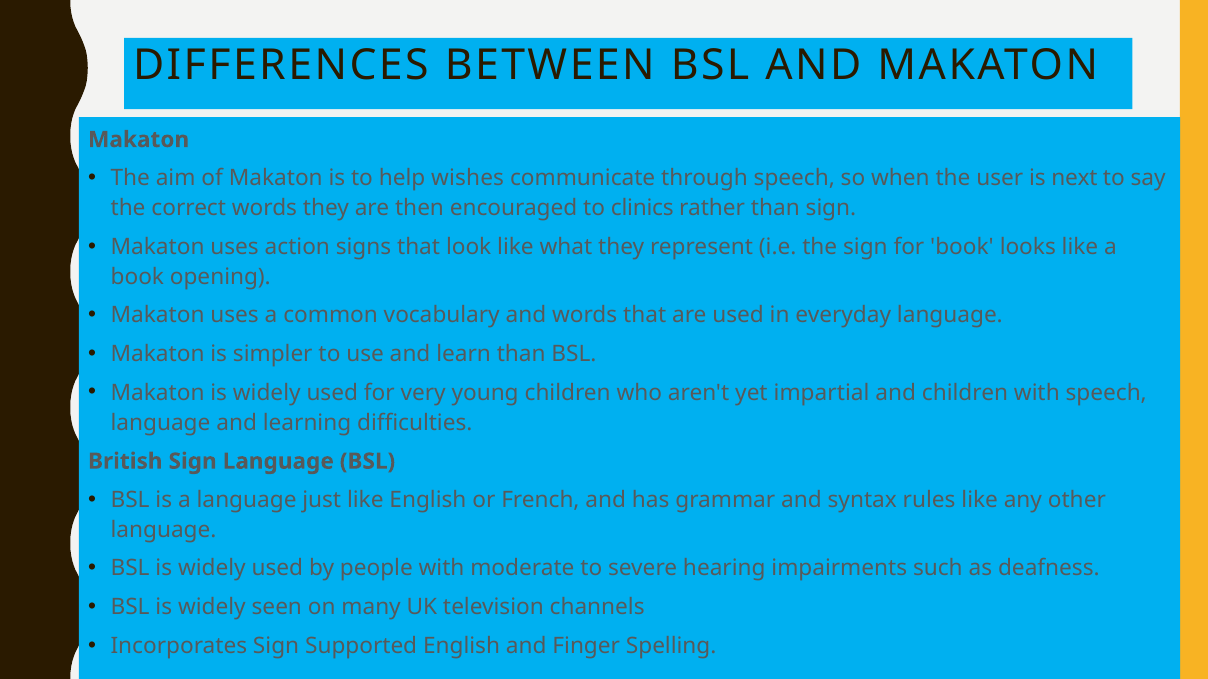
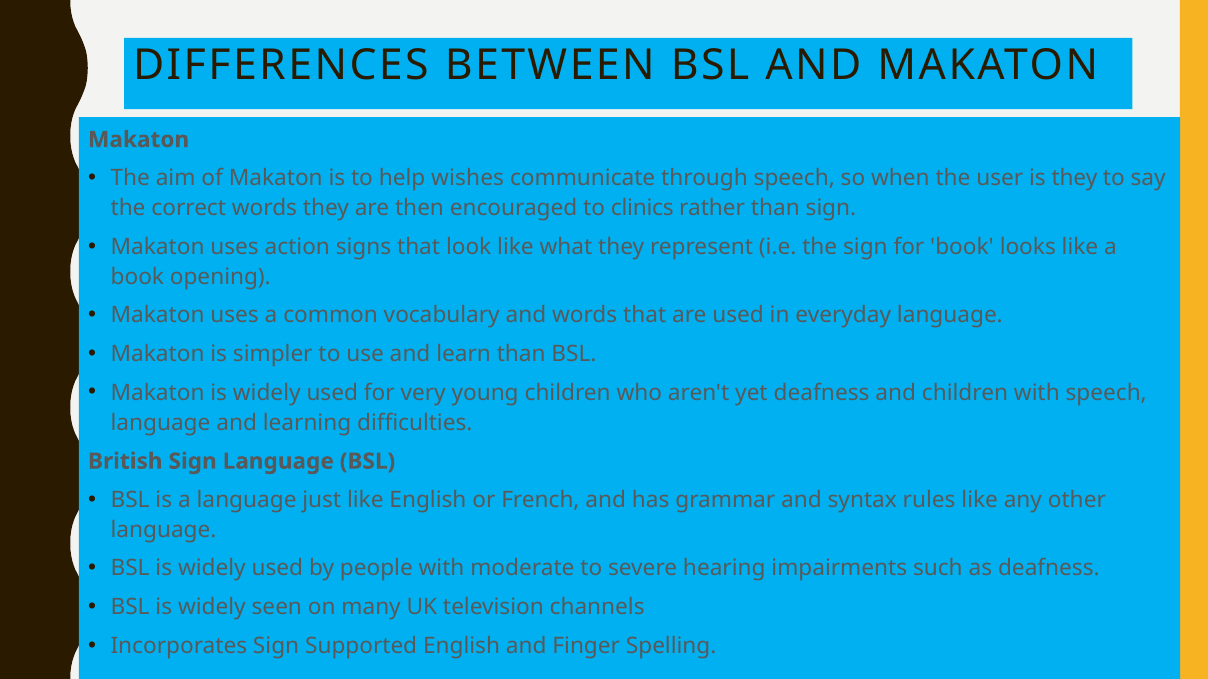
is next: next -> they
yet impartial: impartial -> deafness
